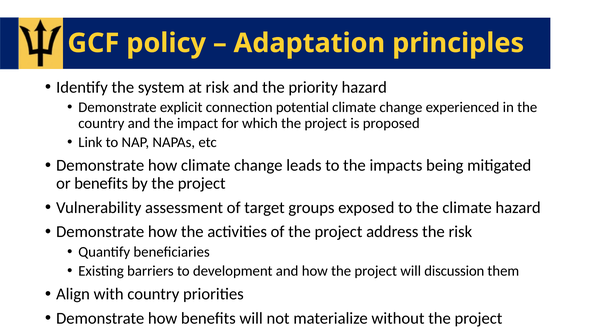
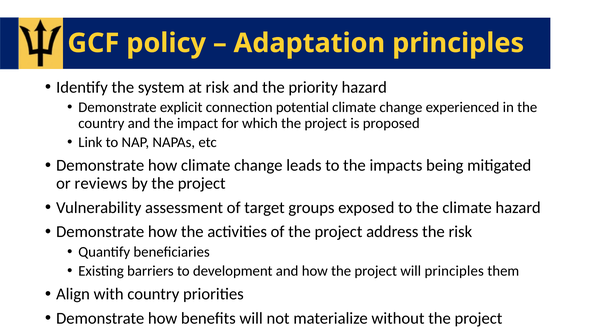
or benefits: benefits -> reviews
will discussion: discussion -> principles
